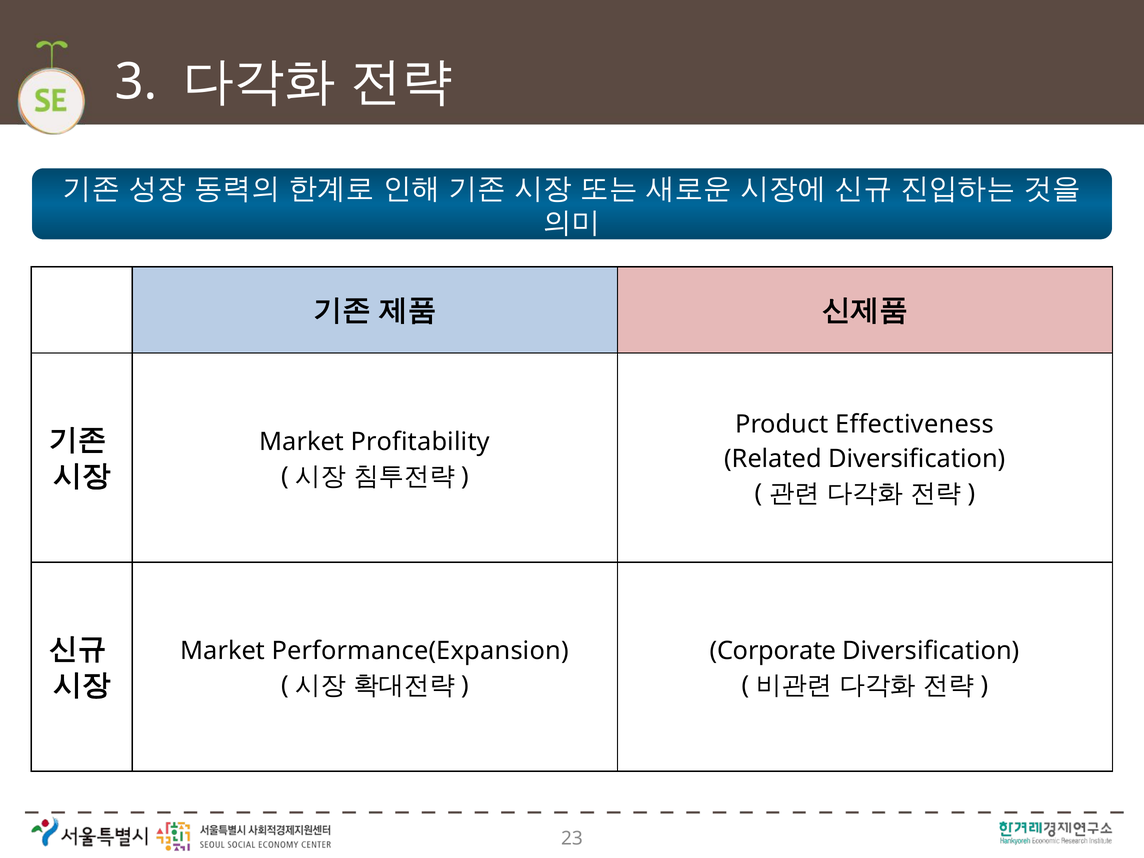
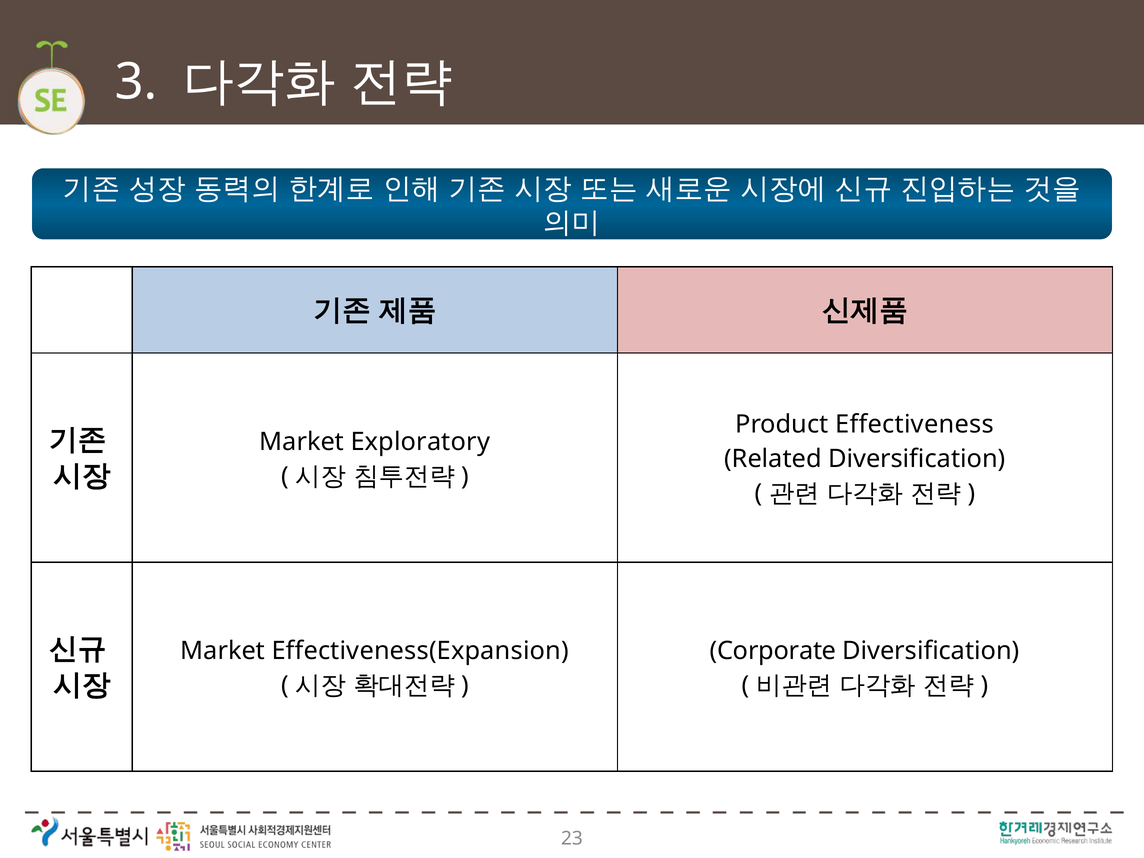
Profitability: Profitability -> Exploratory
Performance(Expansion: Performance(Expansion -> Effectiveness(Expansion
